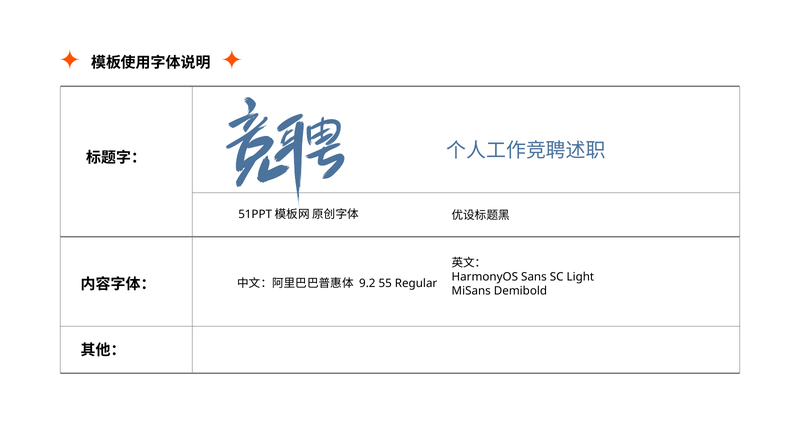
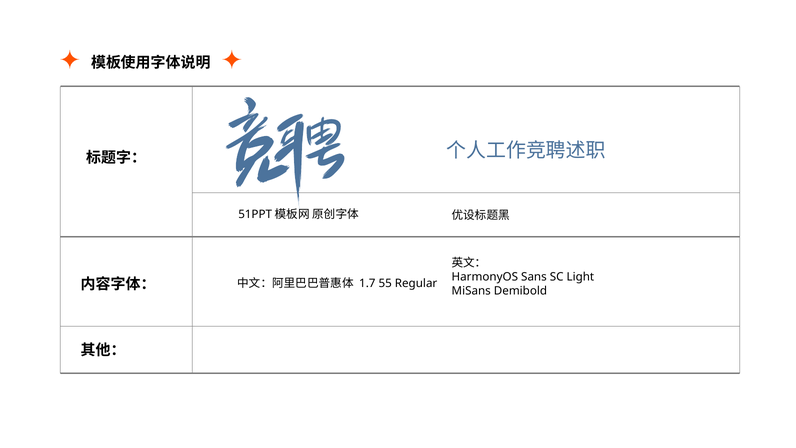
9.2: 9.2 -> 1.7
